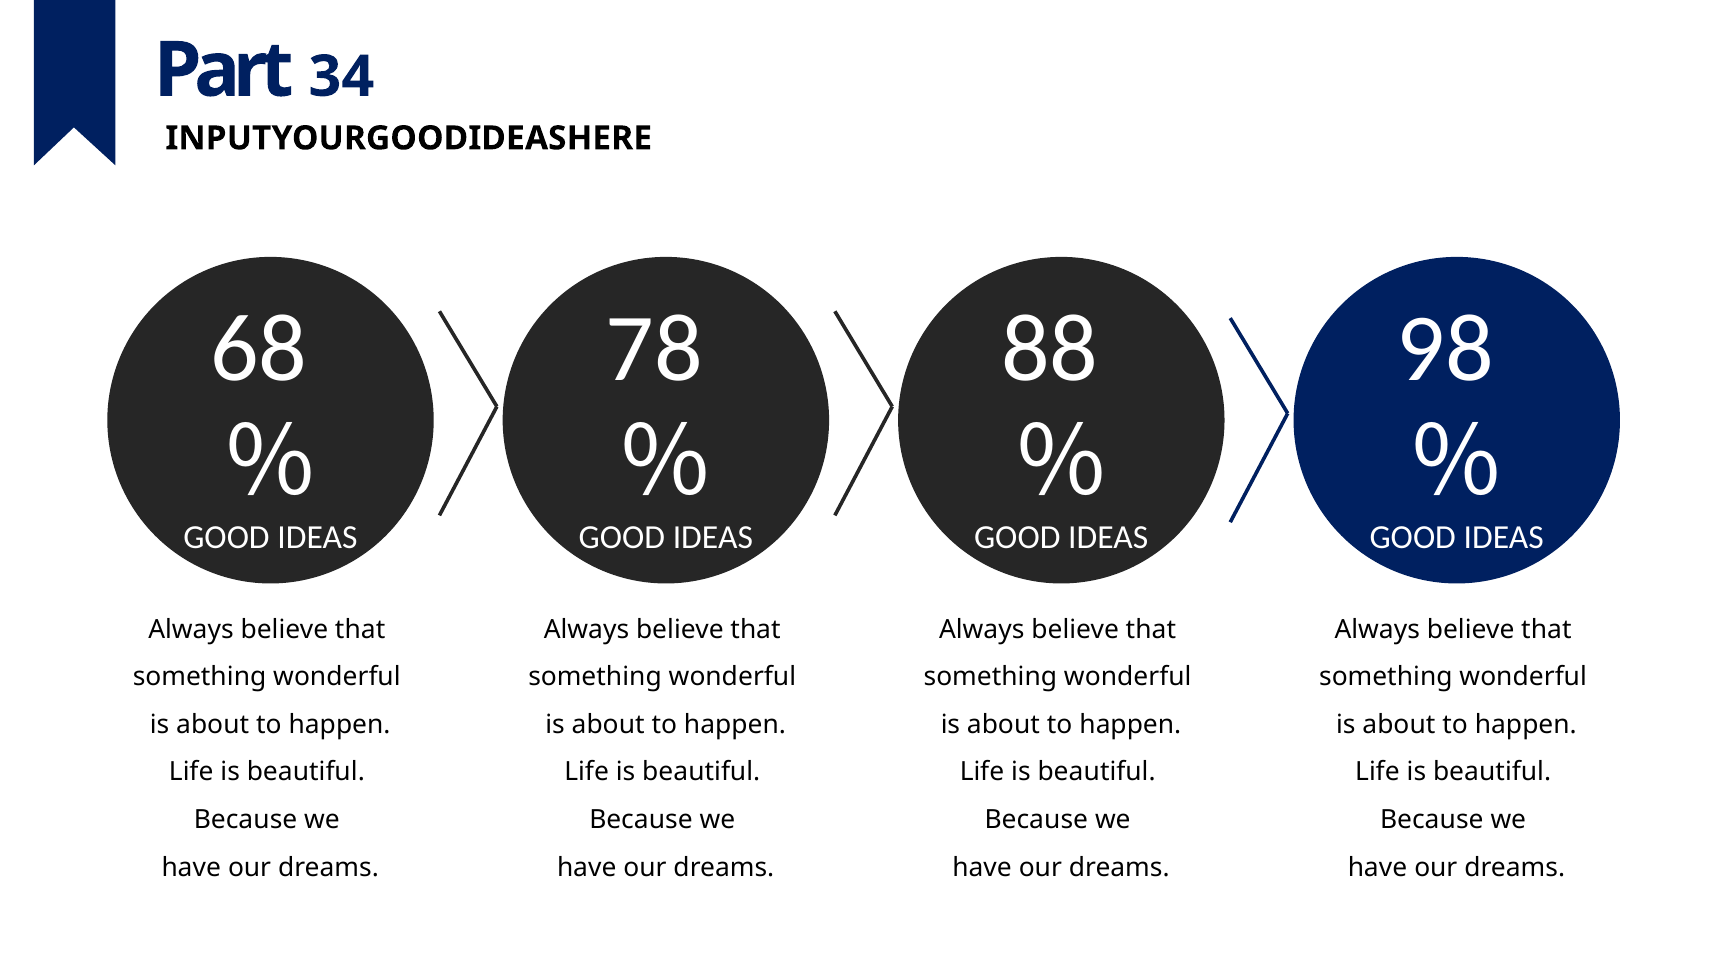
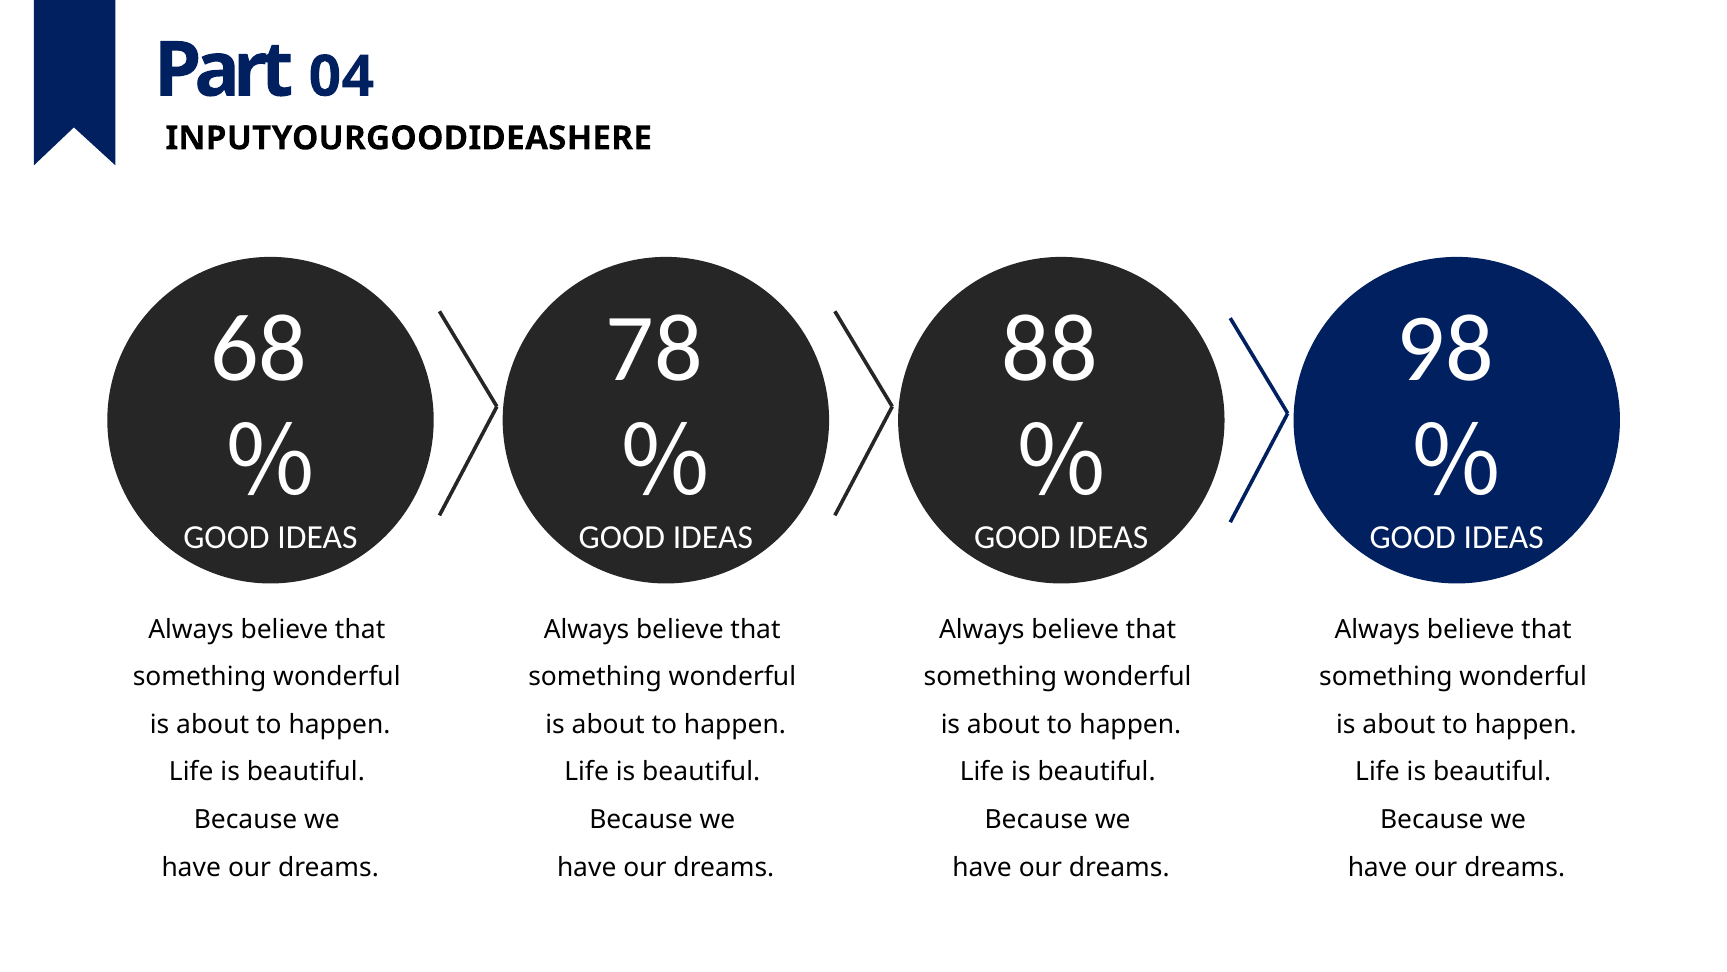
34: 34 -> 04
